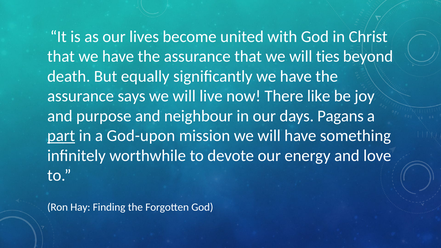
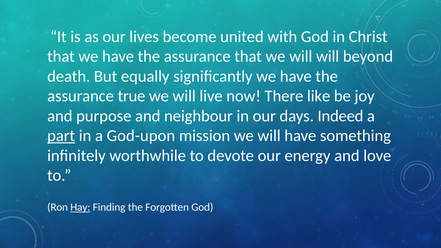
will ties: ties -> will
says: says -> true
Pagans: Pagans -> Indeed
Hay underline: none -> present
